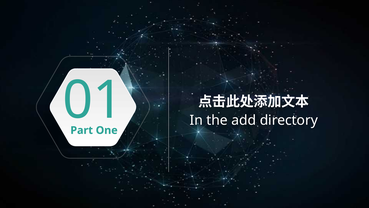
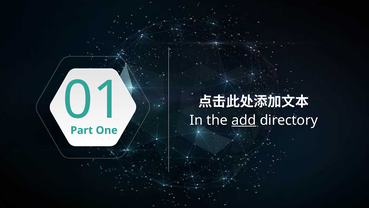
add underline: none -> present
